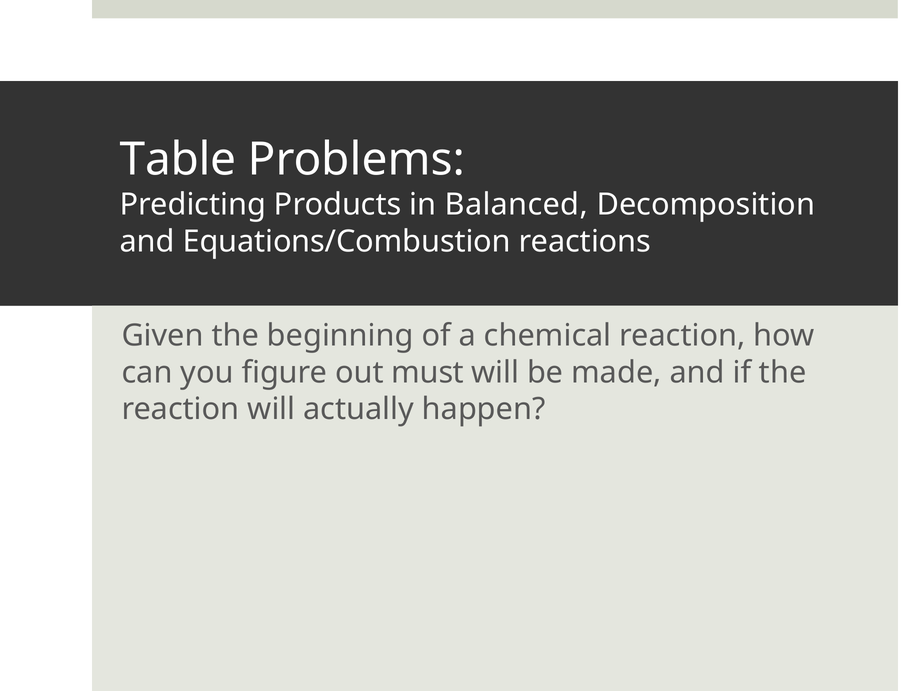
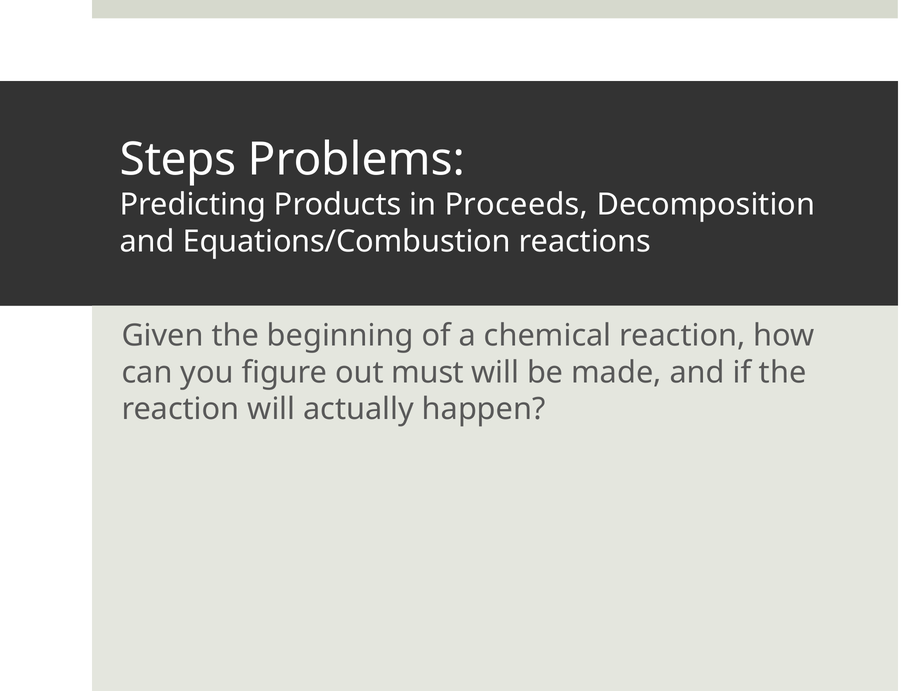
Table: Table -> Steps
Balanced: Balanced -> Proceeds
